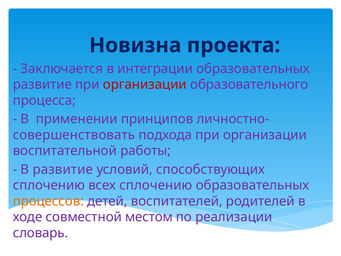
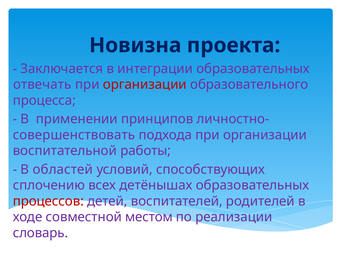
развитие at (42, 84): развитие -> отвечать
В развитие: развитие -> областей
всех сплочению: сплочению -> детёнышах
процессов colour: orange -> red
